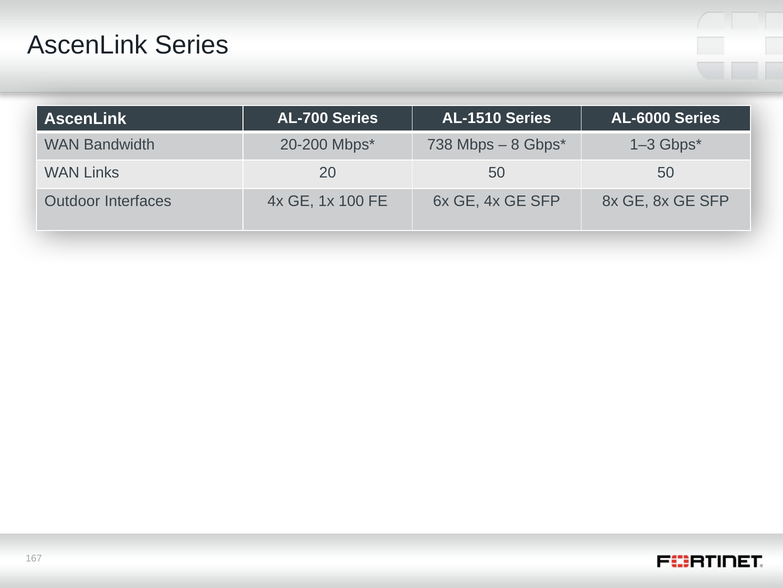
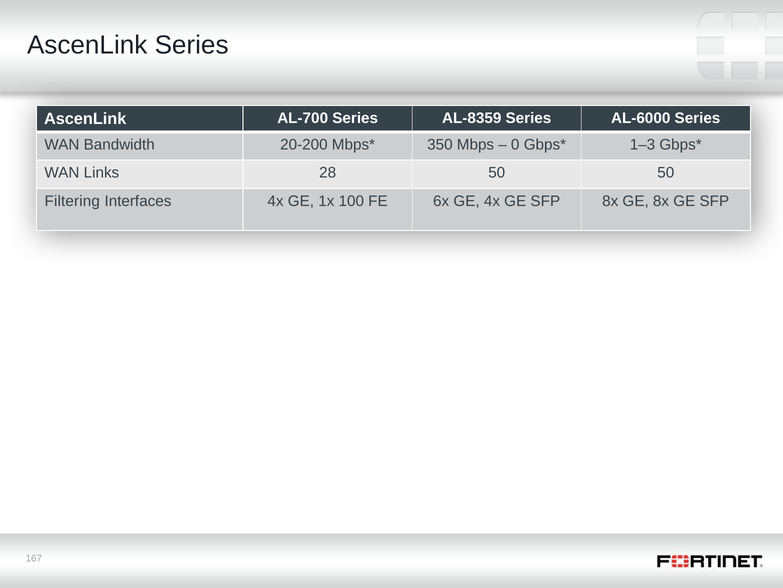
AL-1510: AL-1510 -> AL-8359
738: 738 -> 350
8: 8 -> 0
20: 20 -> 28
Outdoor: Outdoor -> Filtering
